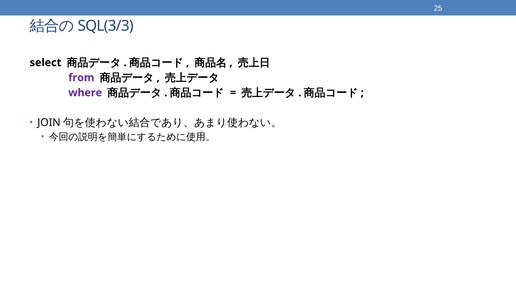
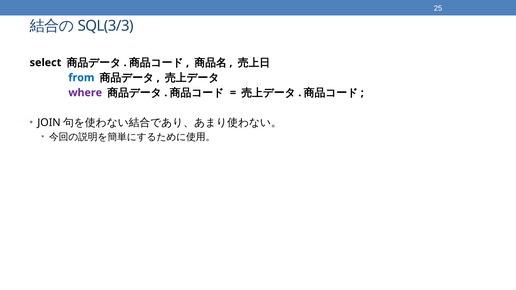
from colour: purple -> blue
